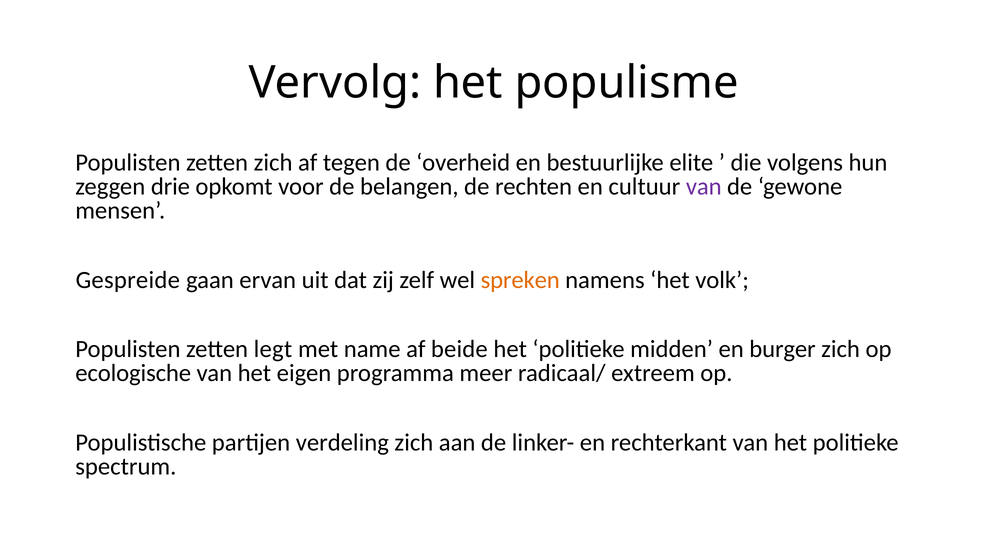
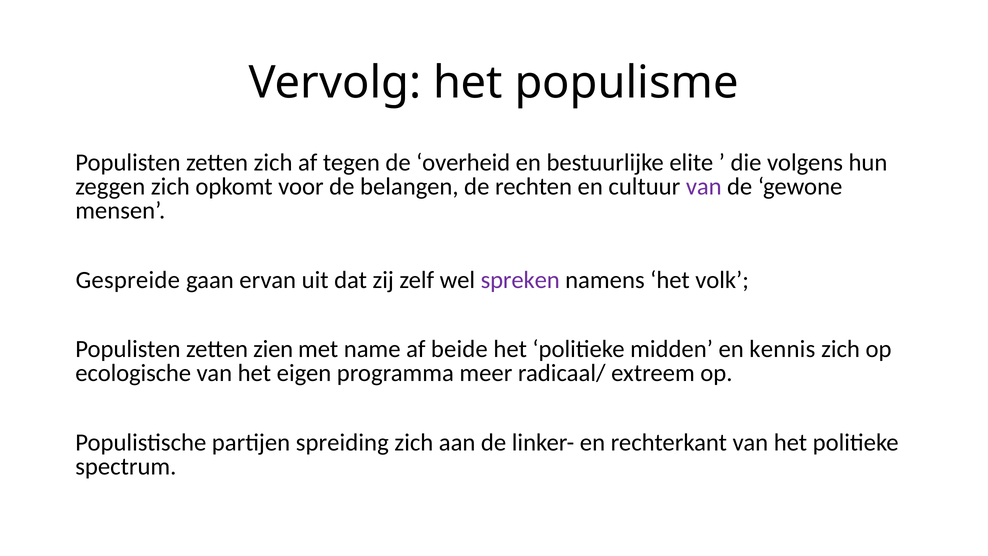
zeggen drie: drie -> zich
spreken colour: orange -> purple
legt: legt -> zien
burger: burger -> kennis
verdeling: verdeling -> spreiding
